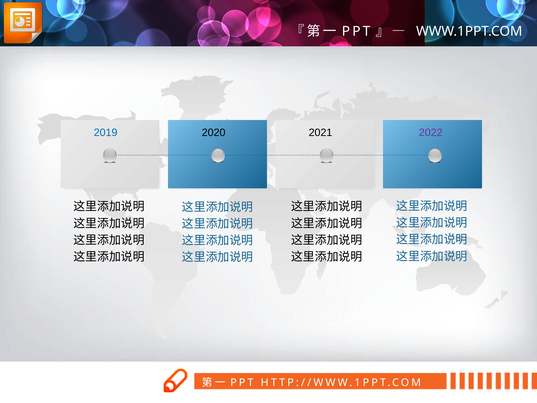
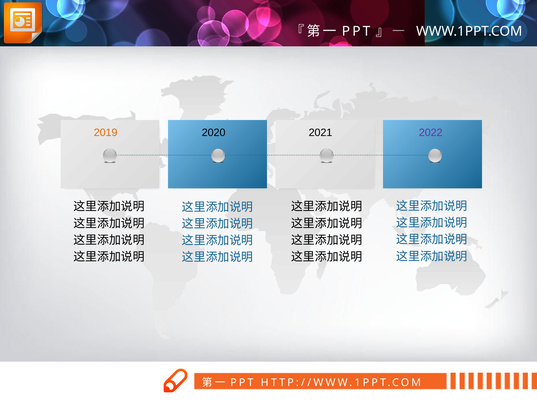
2019 colour: blue -> orange
